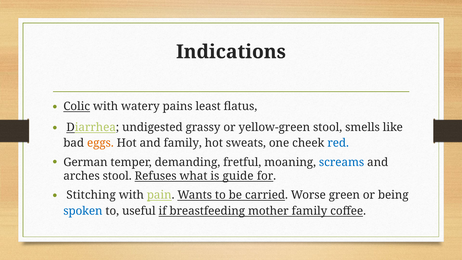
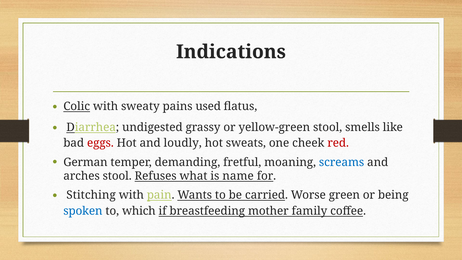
watery: watery -> sweaty
least: least -> used
eggs colour: orange -> red
and family: family -> loudly
red colour: blue -> red
guide: guide -> name
useful: useful -> which
